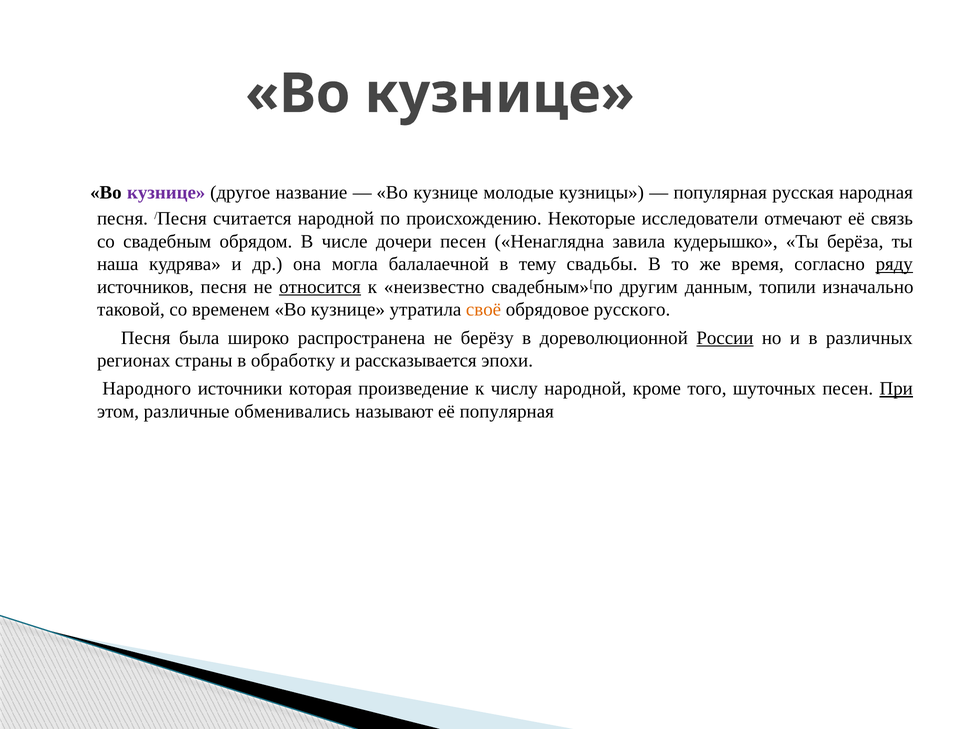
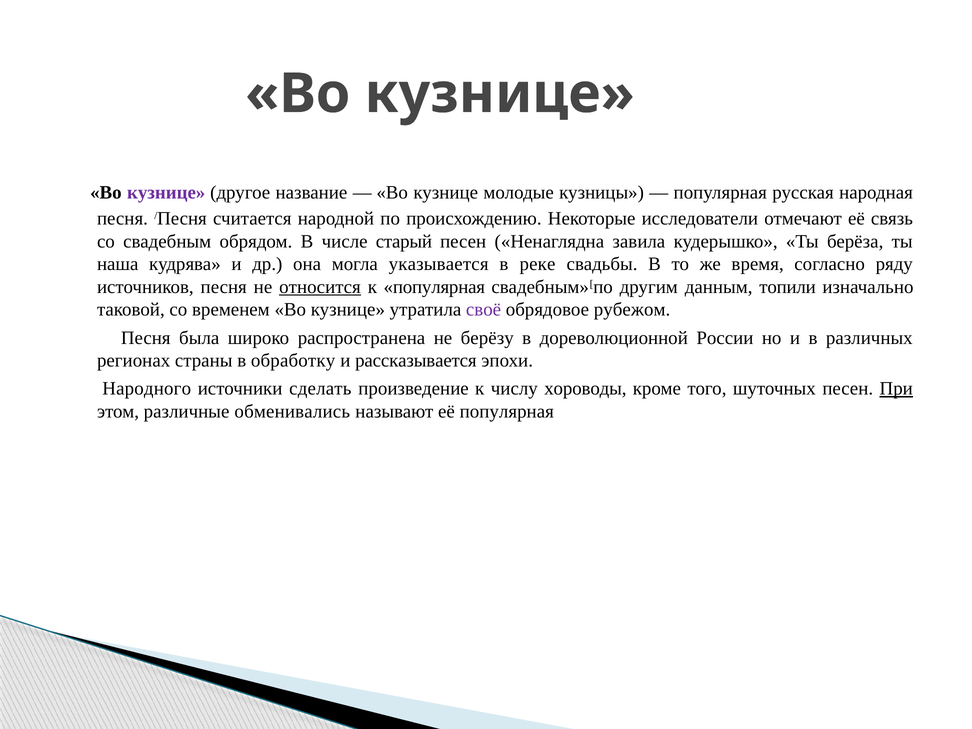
дочери: дочери -> старый
балалаечной: балалаечной -> указывается
тему: тему -> реке
ряду underline: present -> none
к неизвестно: неизвестно -> популярная
своё colour: orange -> purple
русского: русского -> рубежом
России underline: present -> none
которая: которая -> сделать
числу народной: народной -> хороводы
